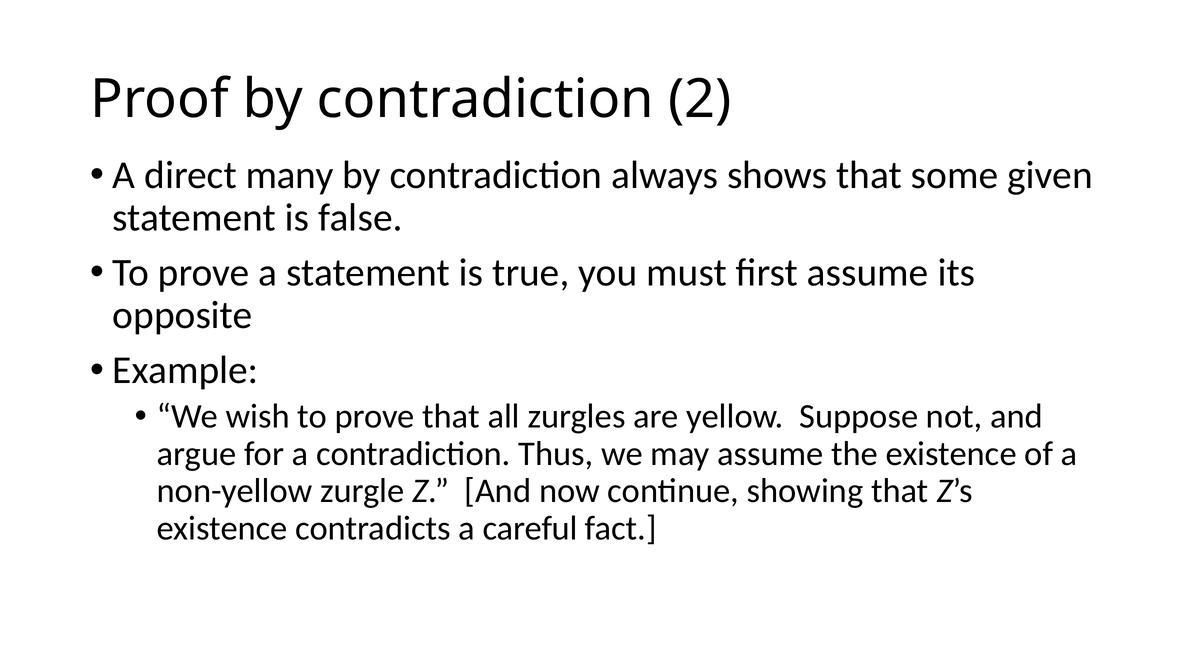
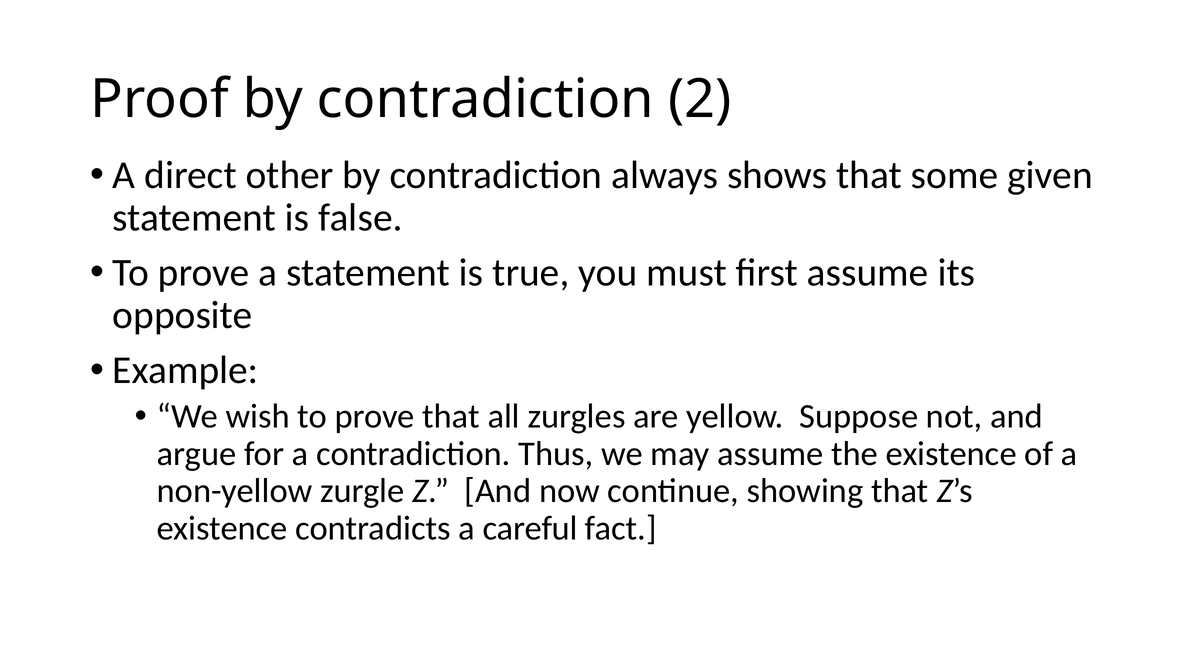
many: many -> other
